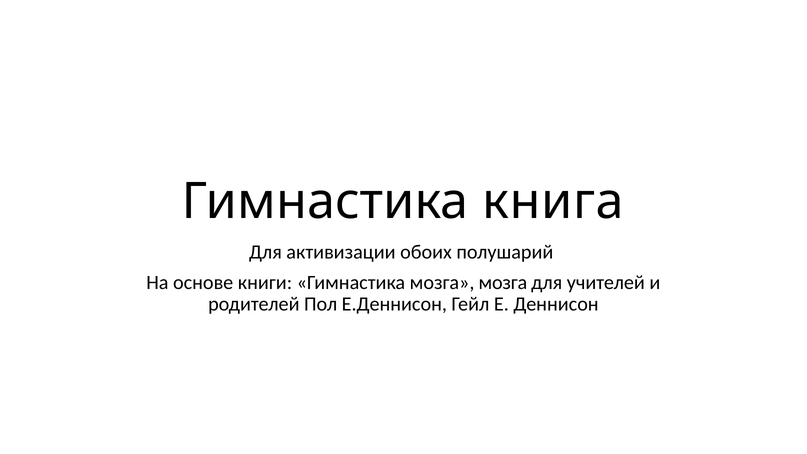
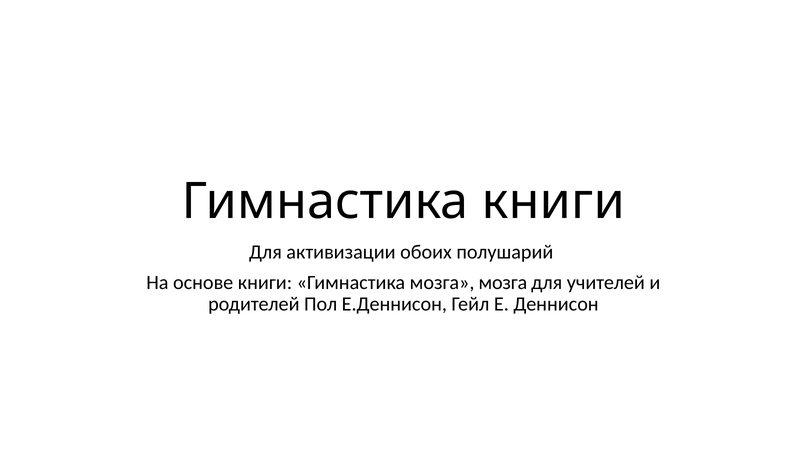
Гимнастика книга: книга -> книги
